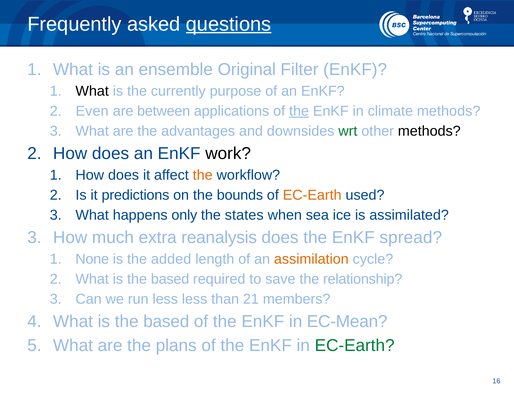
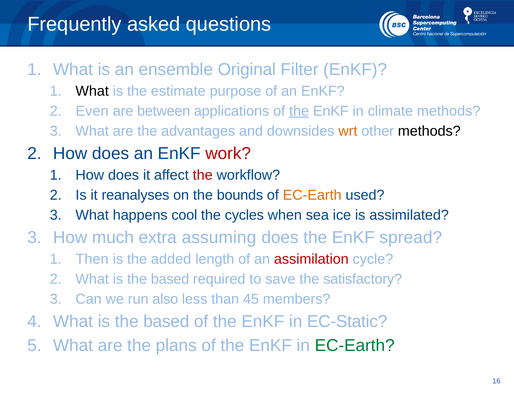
questions underline: present -> none
currently: currently -> estimate
wrt colour: green -> orange
work colour: black -> red
the at (203, 175) colour: orange -> red
predictions: predictions -> reanalyses
only: only -> cool
states: states -> cycles
reanalysis: reanalysis -> assuming
None: None -> Then
assimilation colour: orange -> red
relationship: relationship -> satisfactory
run less: less -> also
21: 21 -> 45
EC-Mean: EC-Mean -> EC-Static
